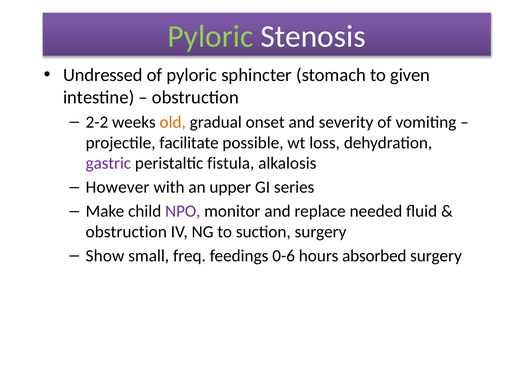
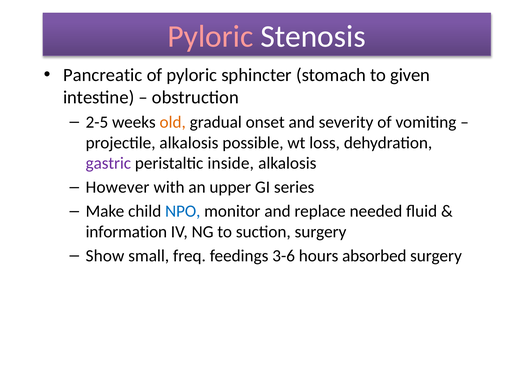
Pyloric at (210, 37) colour: light green -> pink
Undressed: Undressed -> Pancreatic
2-2: 2-2 -> 2-5
projectile facilitate: facilitate -> alkalosis
fistula: fistula -> inside
NPO colour: purple -> blue
obstruction at (126, 232): obstruction -> information
0-6: 0-6 -> 3-6
